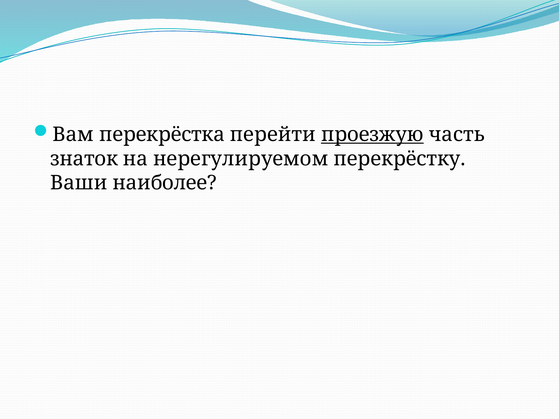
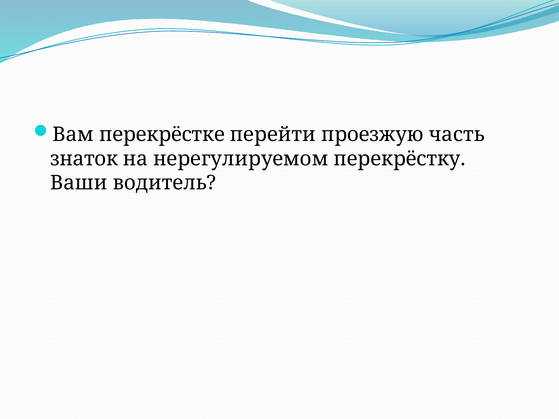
перекрёстка: перекрёстка -> перекрёстке
проезжую underline: present -> none
наиболее: наиболее -> водитель
